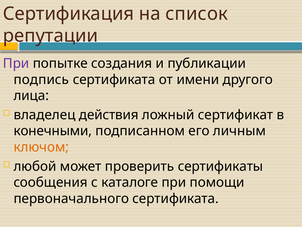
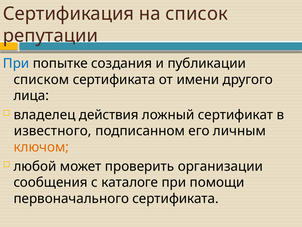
При at (16, 63) colour: purple -> blue
подпись: подпись -> списком
конечными: конечными -> известного
сертификаты: сертификаты -> организации
